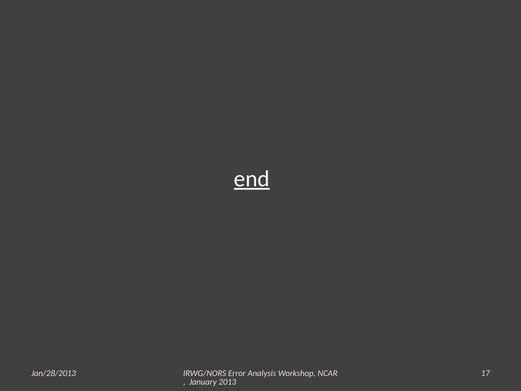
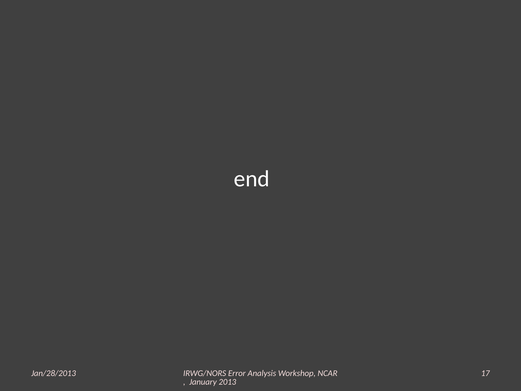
end underline: present -> none
